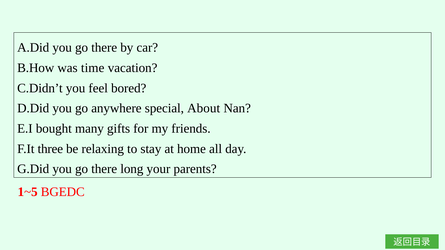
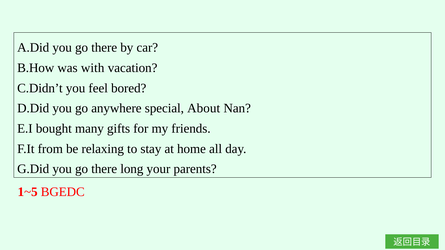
time: time -> with
three: three -> from
